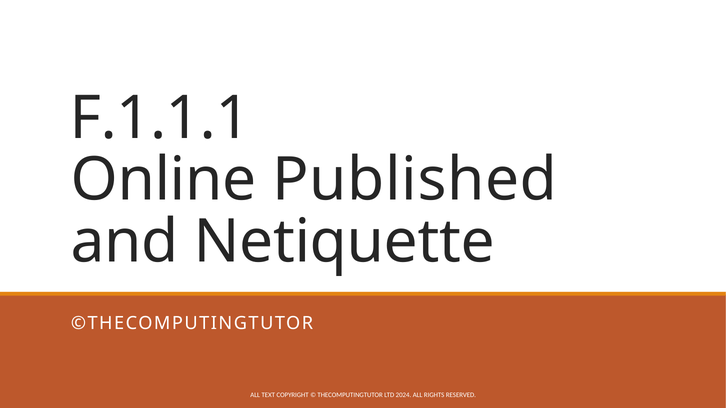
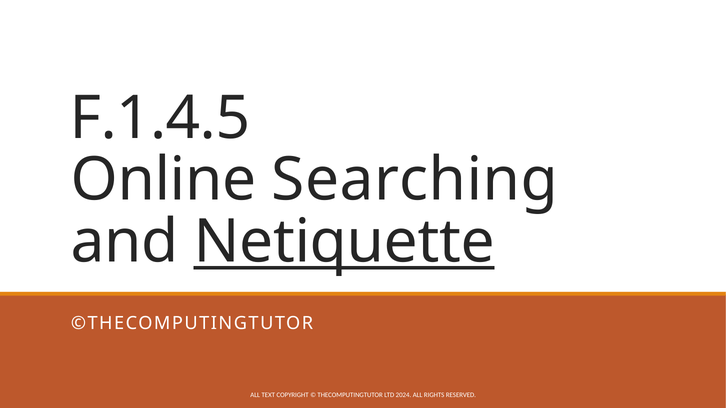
F.1.1.1: F.1.1.1 -> F.1.4.5
Published: Published -> Searching
Netiquette underline: none -> present
